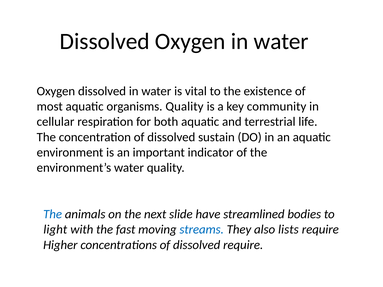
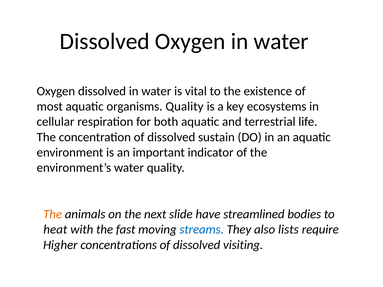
community: community -> ecosystems
The at (53, 214) colour: blue -> orange
light: light -> heat
dissolved require: require -> visiting
